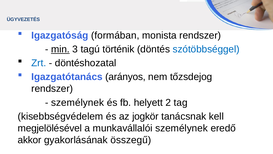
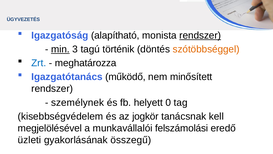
formában: formában -> alapítható
rendszer at (200, 35) underline: none -> present
szótöbbséggel colour: blue -> orange
döntéshozatal: döntéshozatal -> meghatározza
arányos: arányos -> működő
tőzsdejog: tőzsdejog -> minősített
2: 2 -> 0
munkavállalói személynek: személynek -> felszámolási
akkor: akkor -> üzleti
